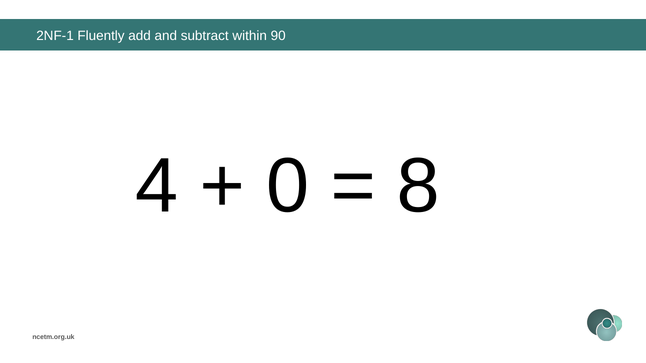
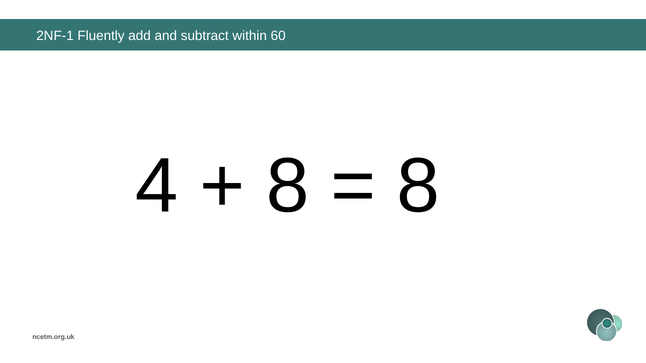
90: 90 -> 60
0 at (288, 186): 0 -> 8
